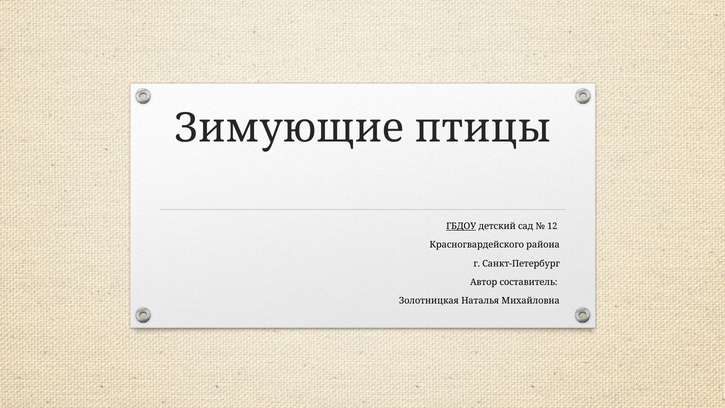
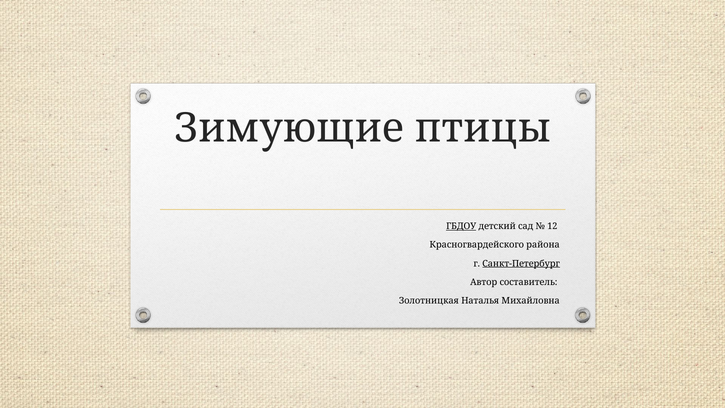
Санкт-Петербург underline: none -> present
